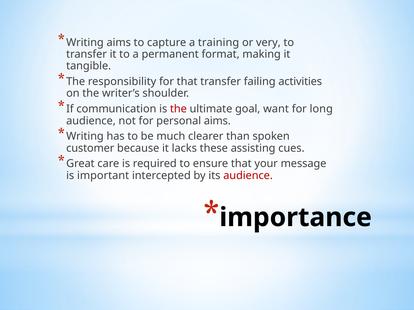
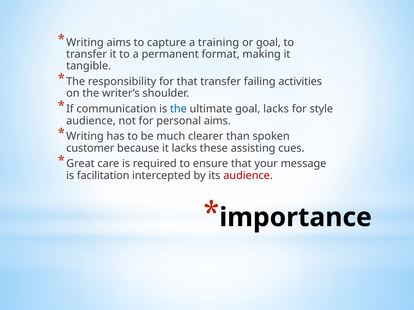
or very: very -> goal
the at (178, 109) colour: red -> blue
goal want: want -> lacks
long: long -> style
important: important -> facilitation
